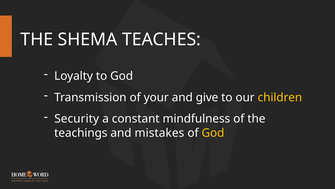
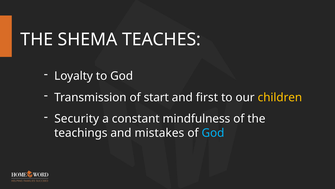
your: your -> start
give: give -> first
God at (213, 133) colour: yellow -> light blue
